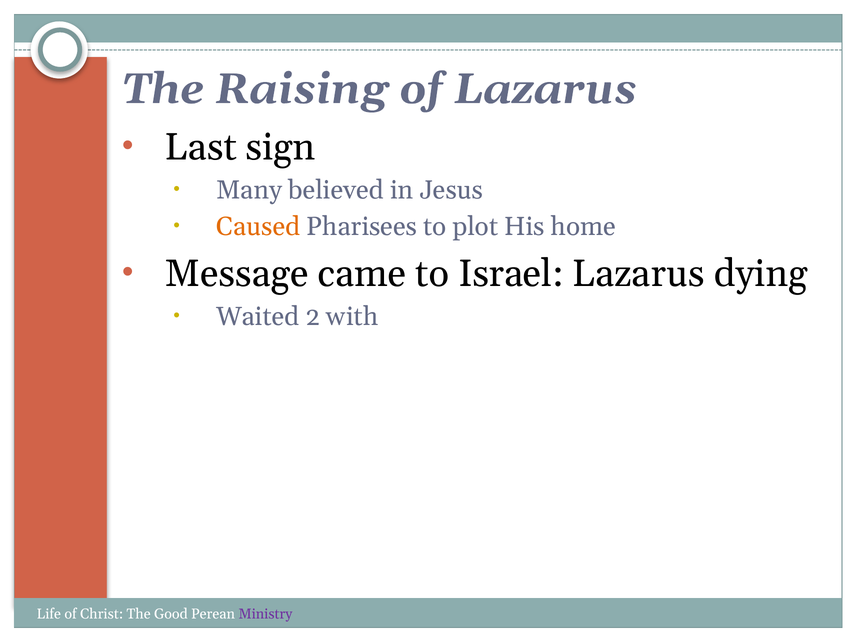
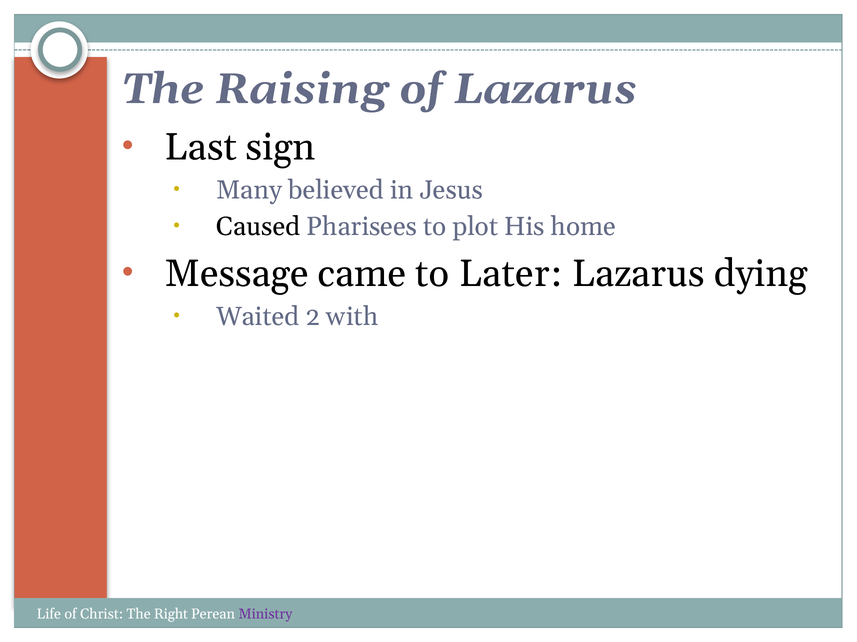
Caused colour: orange -> black
Israel: Israel -> Later
Good: Good -> Right
